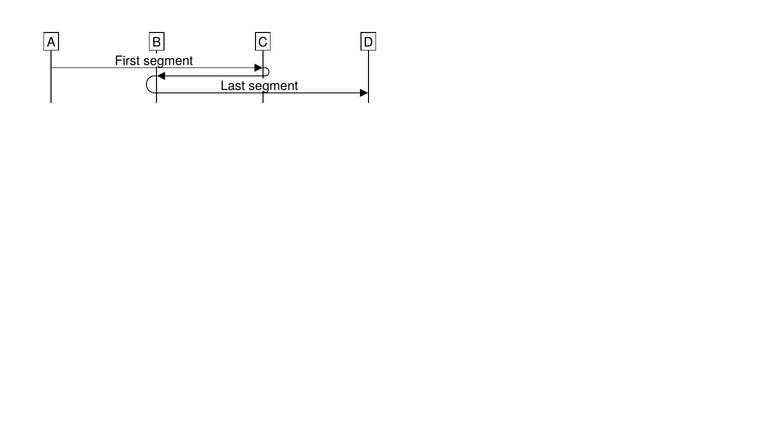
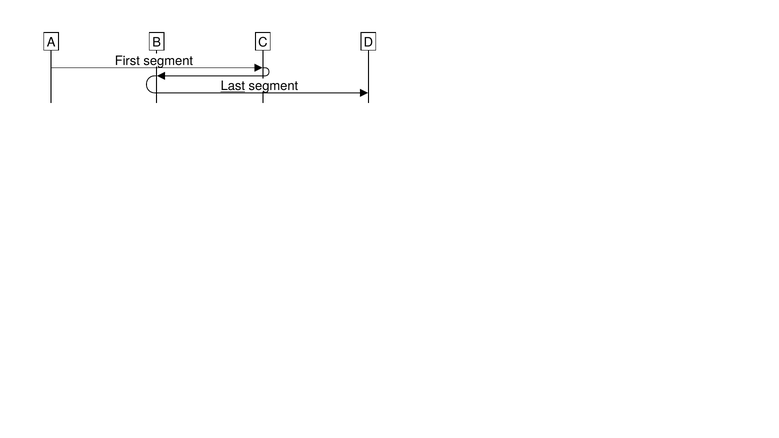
Last underline: none -> present
